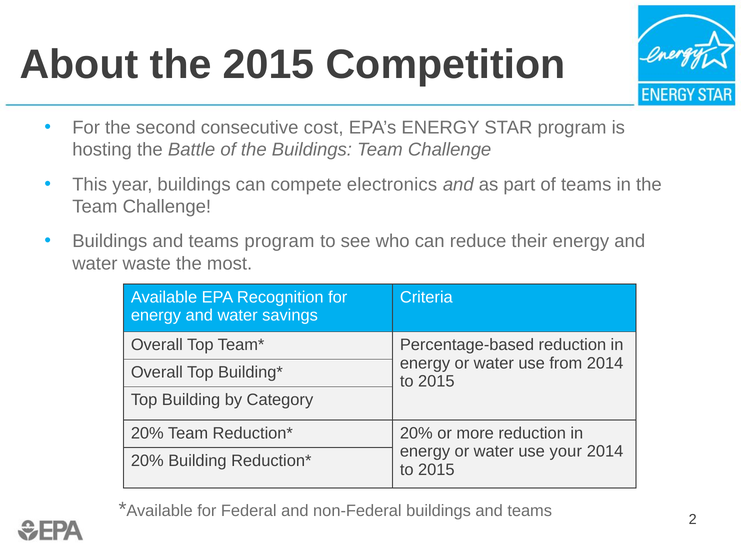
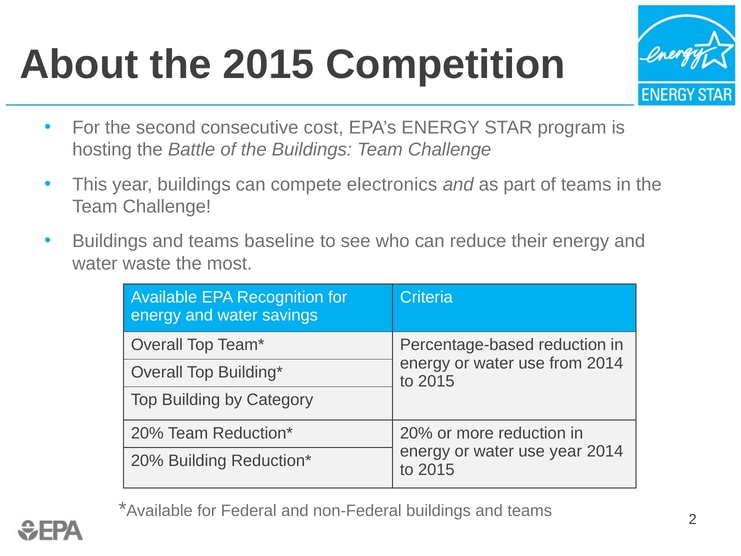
teams program: program -> baseline
use your: your -> year
